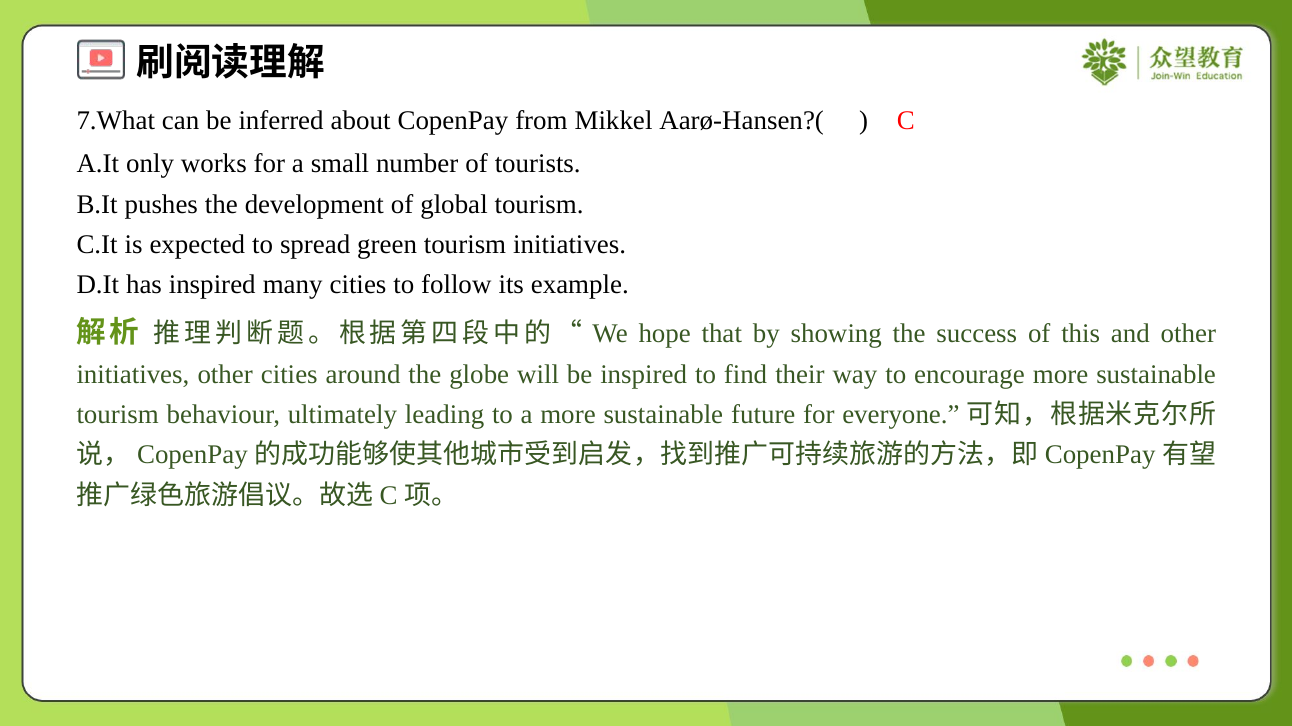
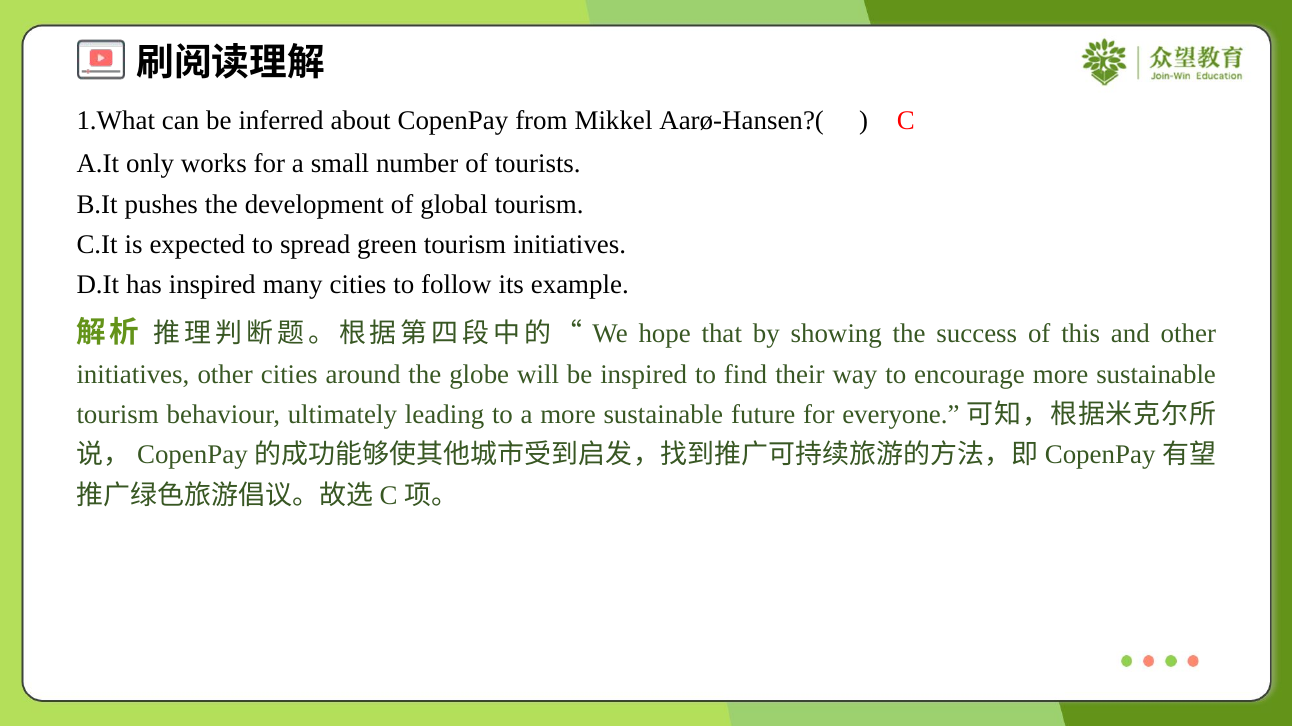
7.What: 7.What -> 1.What
